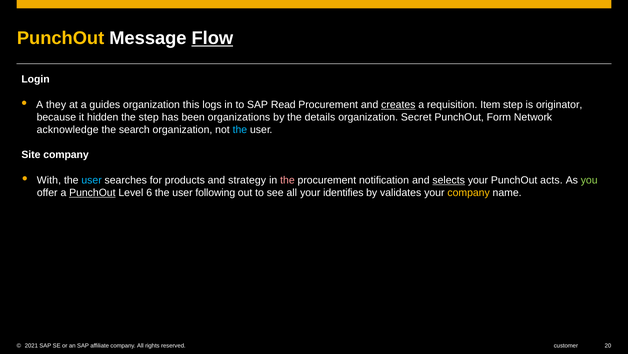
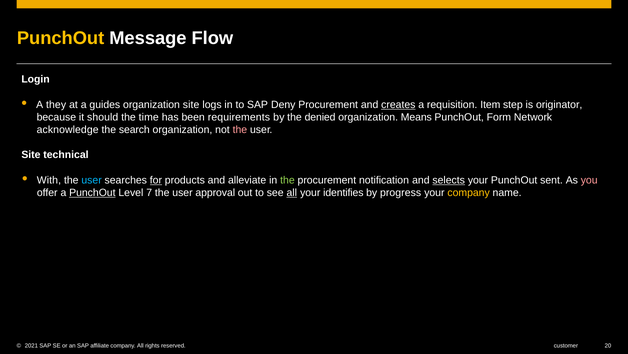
Flow underline: present -> none
organization this: this -> site
Read: Read -> Deny
hidden: hidden -> should
the step: step -> time
organizations: organizations -> requirements
details: details -> denied
Secret: Secret -> Means
the at (240, 129) colour: light blue -> pink
Site company: company -> technical
for underline: none -> present
strategy: strategy -> alleviate
the at (287, 180) colour: pink -> light green
acts: acts -> sent
you colour: light green -> pink
6: 6 -> 7
following: following -> approval
all at (292, 192) underline: none -> present
validates: validates -> progress
